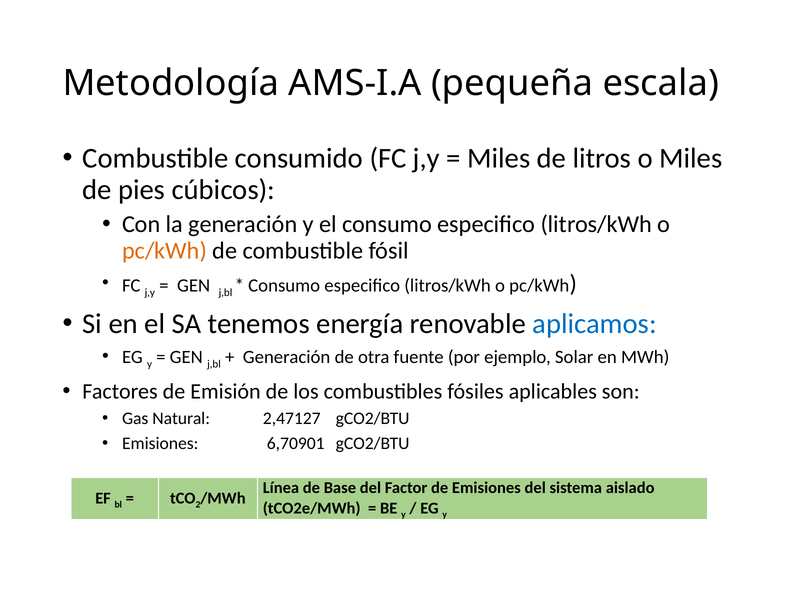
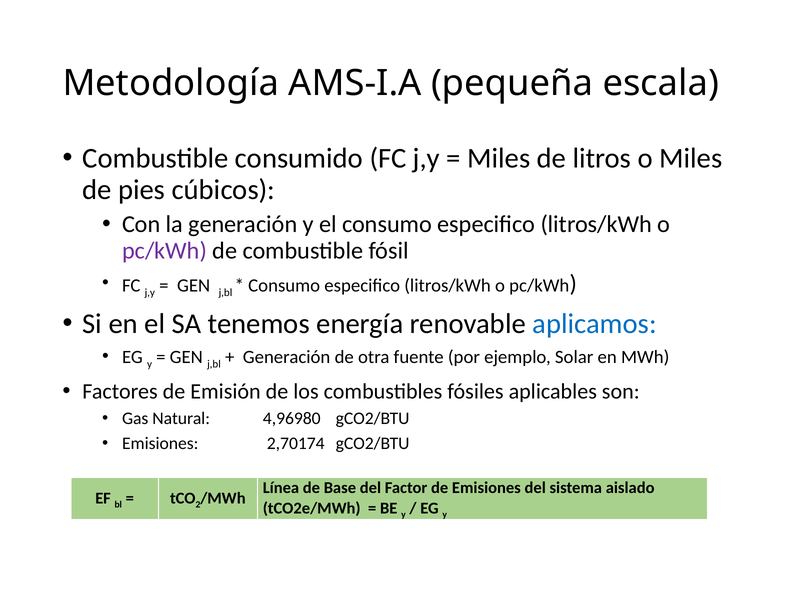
pc/kWh at (165, 251) colour: orange -> purple
2,47127: 2,47127 -> 4,96980
6,70901: 6,70901 -> 2,70174
